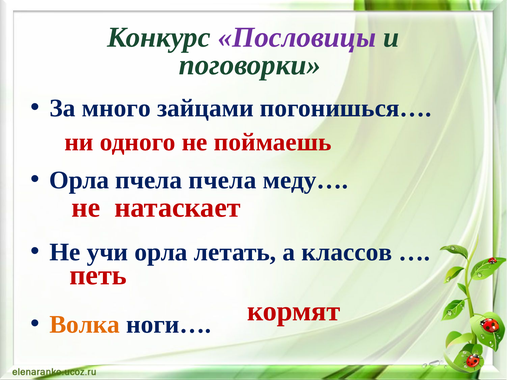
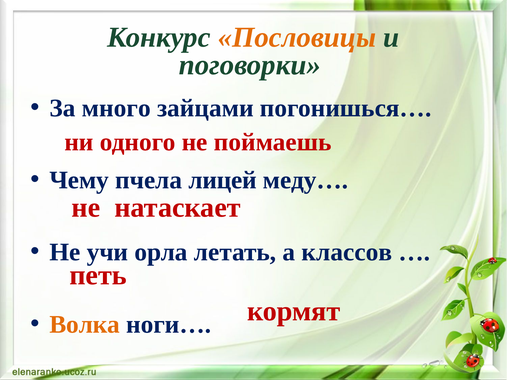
Пословицы colour: purple -> orange
Орла at (79, 180): Орла -> Чему
пчела пчела: пчела -> лицей
